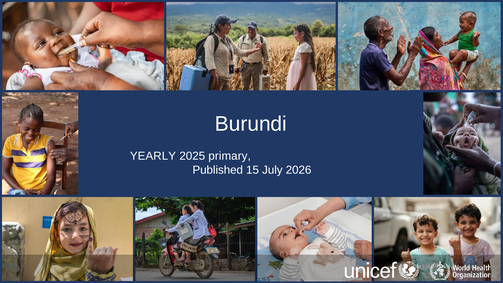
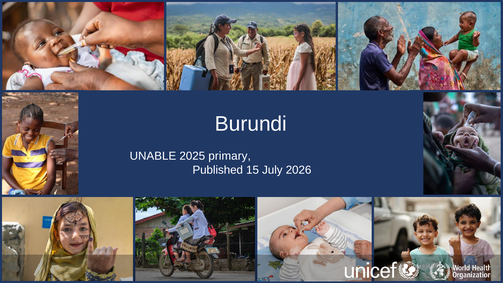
YEARLY: YEARLY -> UNABLE
